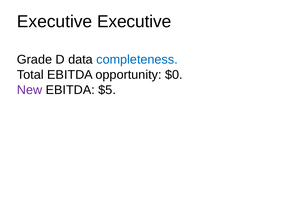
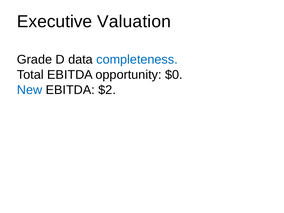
Executive Executive: Executive -> Valuation
New colour: purple -> blue
$5: $5 -> $2
